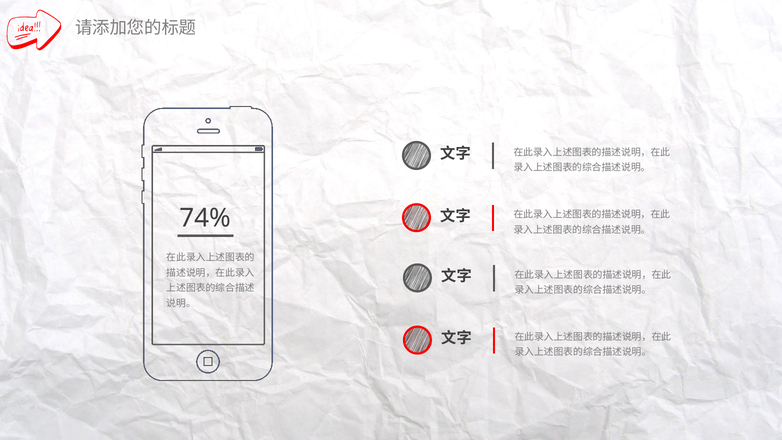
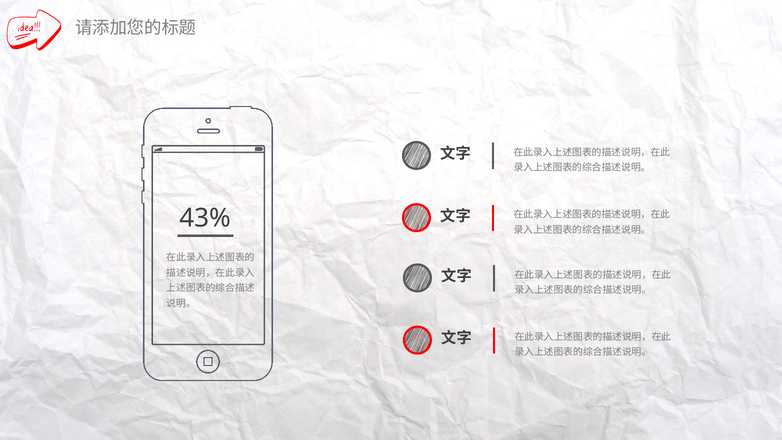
74%: 74% -> 43%
